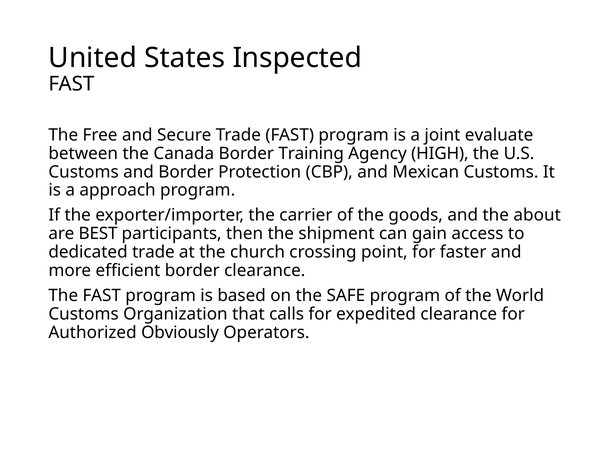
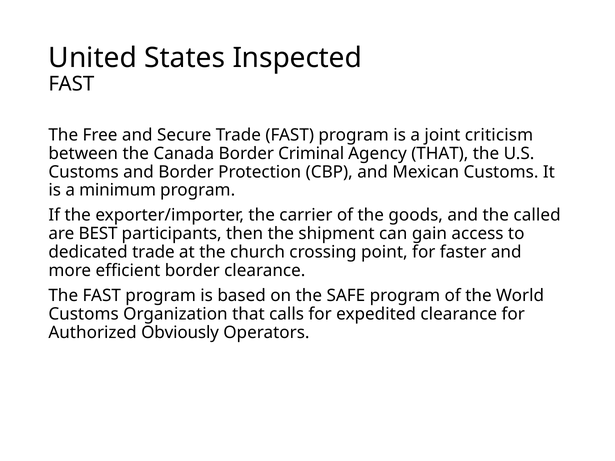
evaluate: evaluate -> criticism
Training: Training -> Criminal
Agency HIGH: HIGH -> THAT
approach: approach -> minimum
about: about -> called
